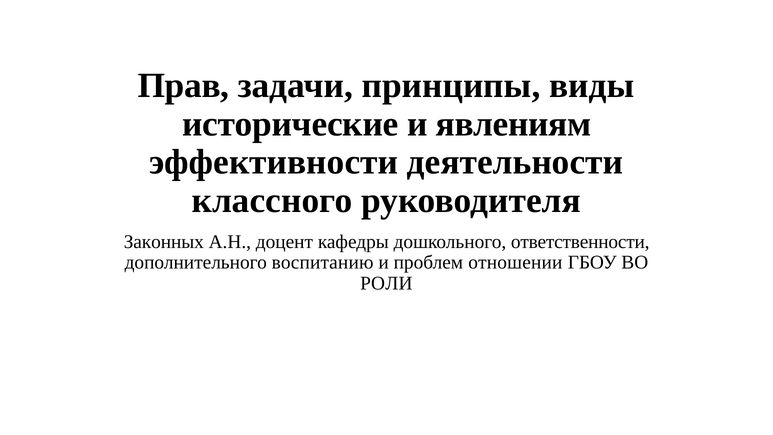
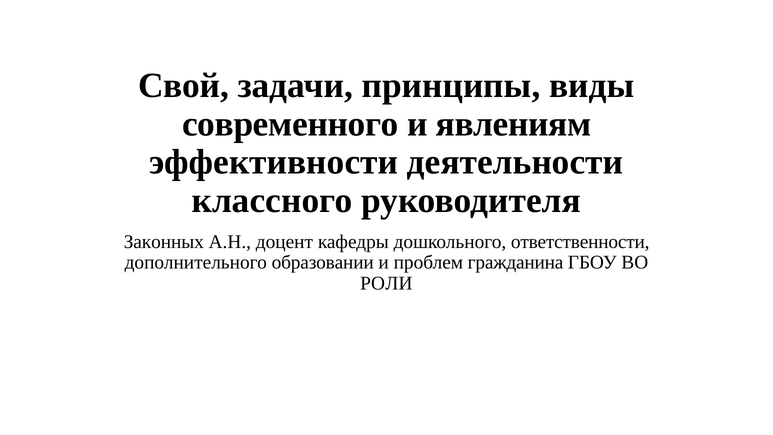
Прав: Прав -> Свой
исторические: исторические -> современного
воспитанию: воспитанию -> образовании
отношении: отношении -> гражданина
